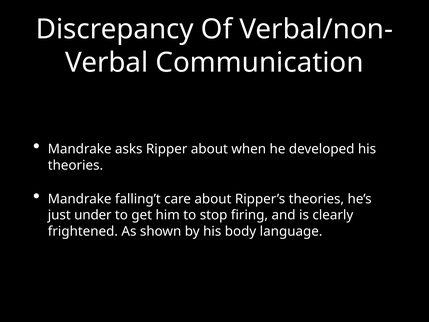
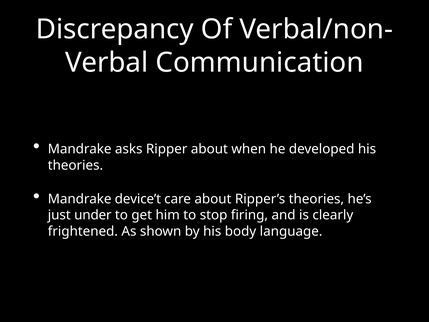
falling’t: falling’t -> device’t
